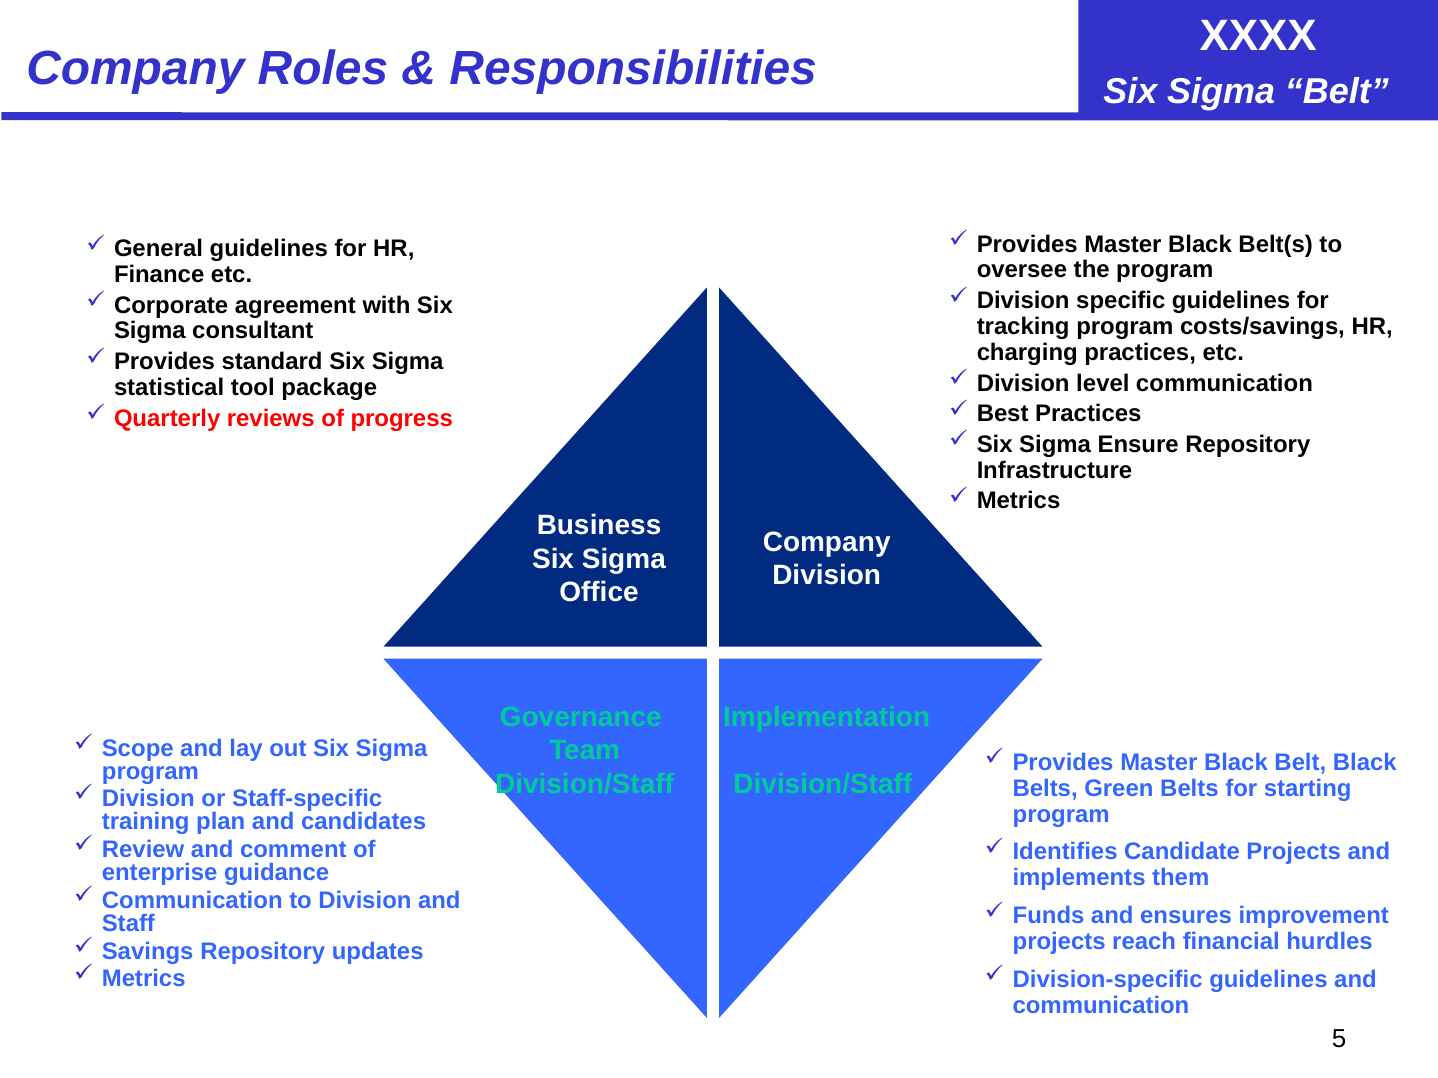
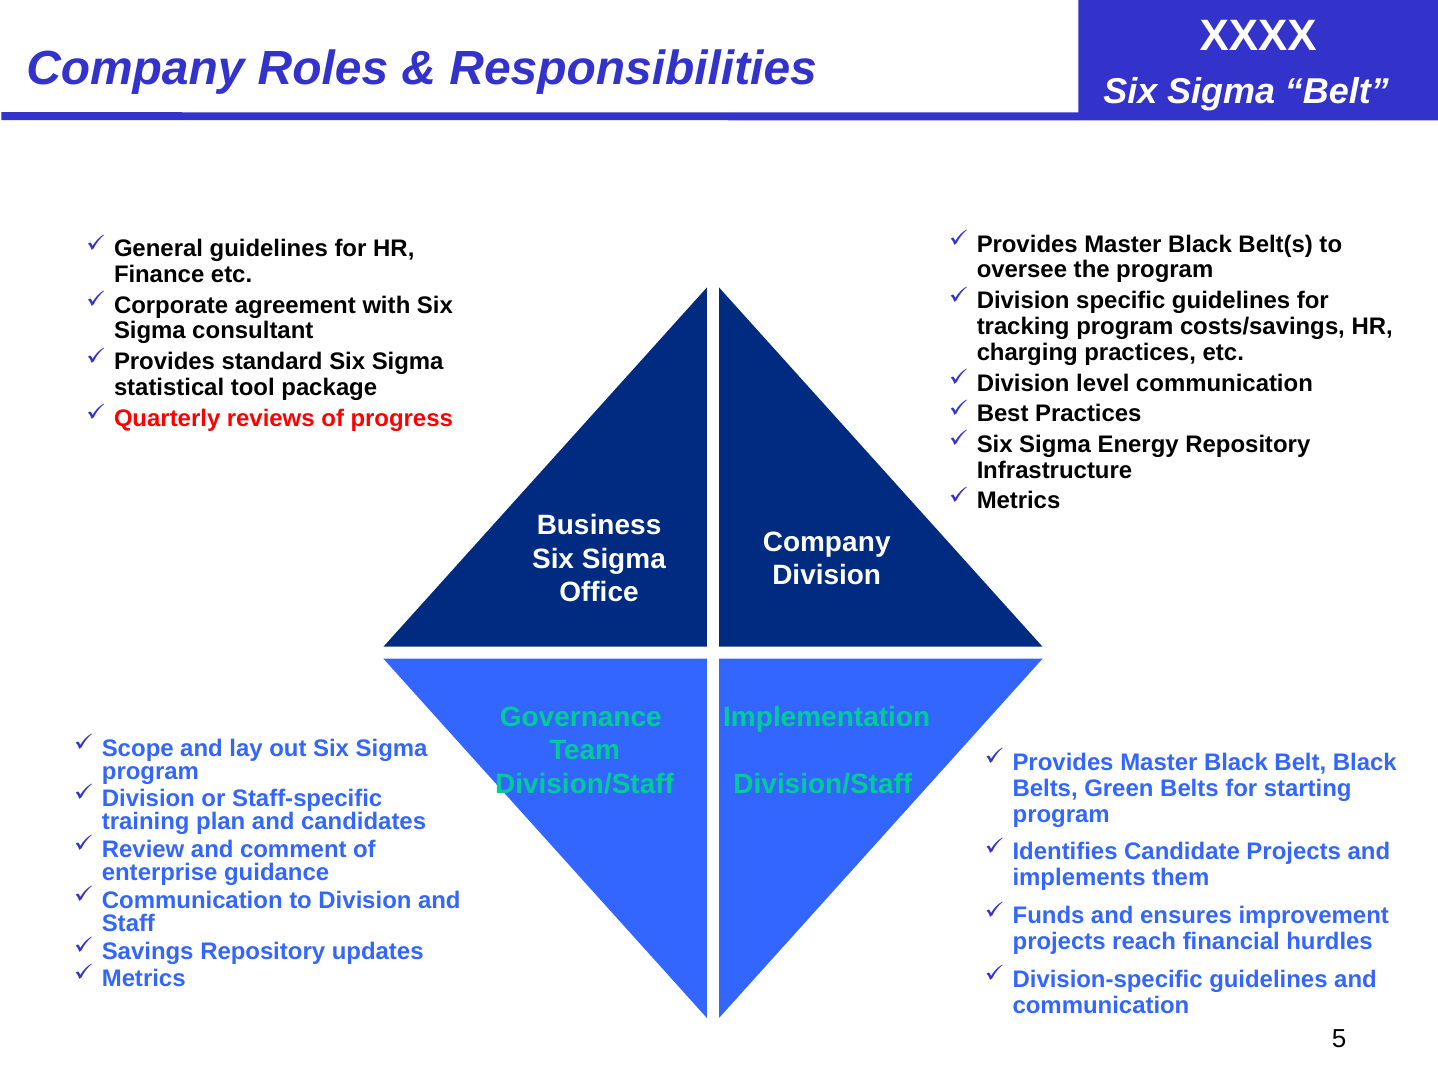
Ensure: Ensure -> Energy
